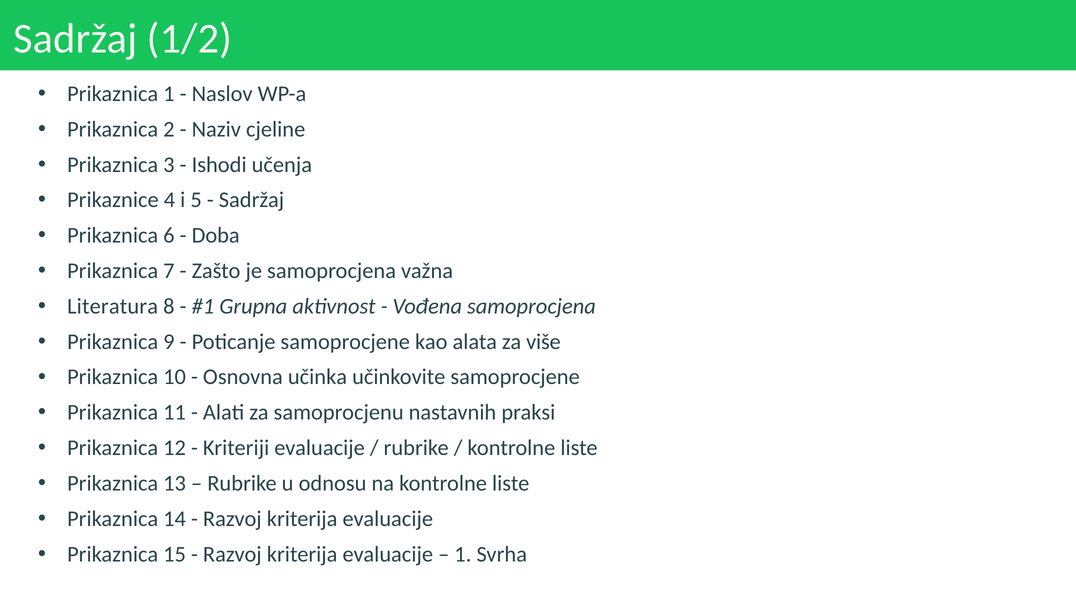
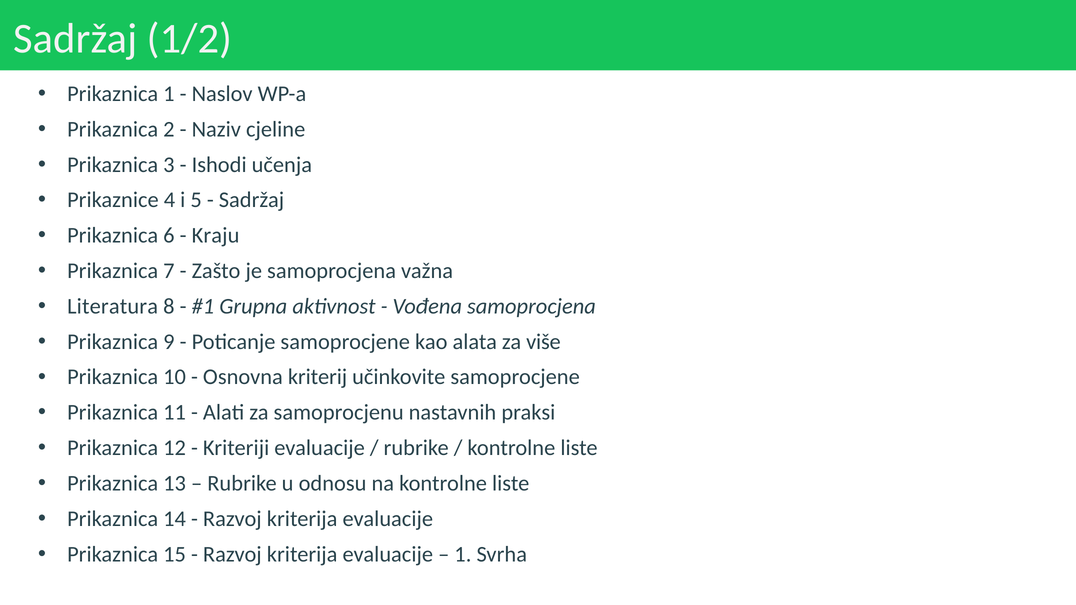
Doba: Doba -> Kraju
učinka: učinka -> kriterij
